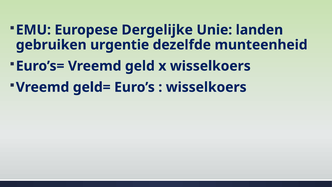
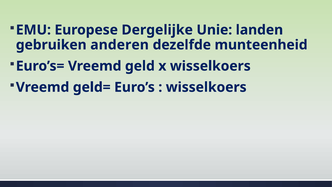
urgentie: urgentie -> anderen
